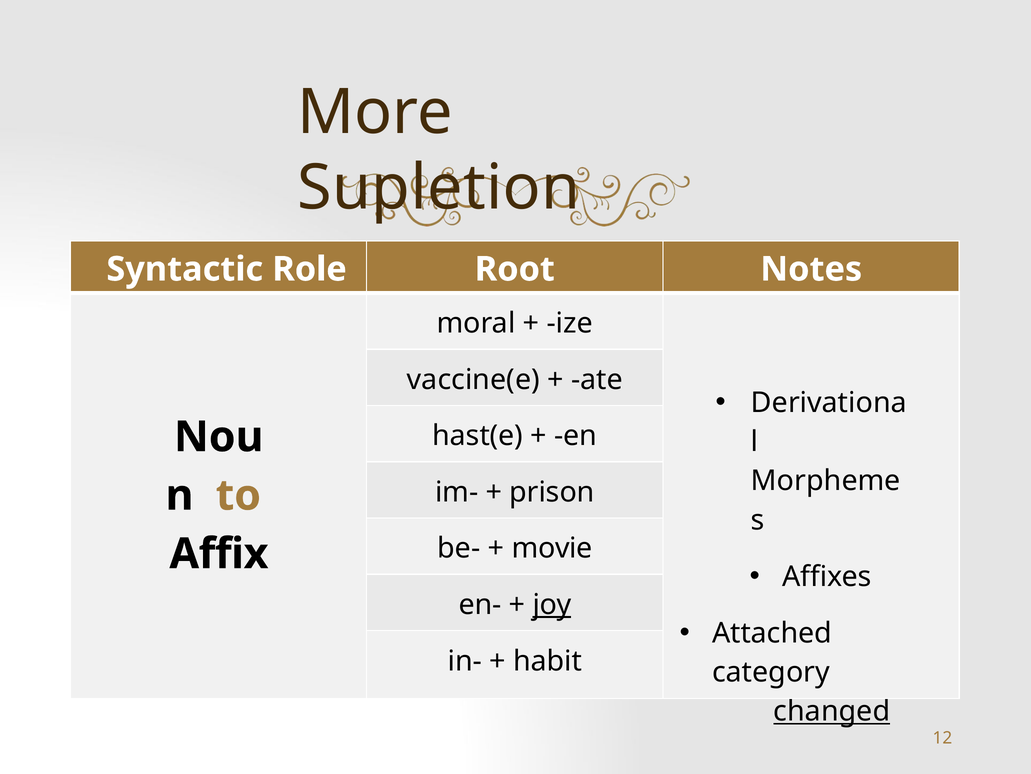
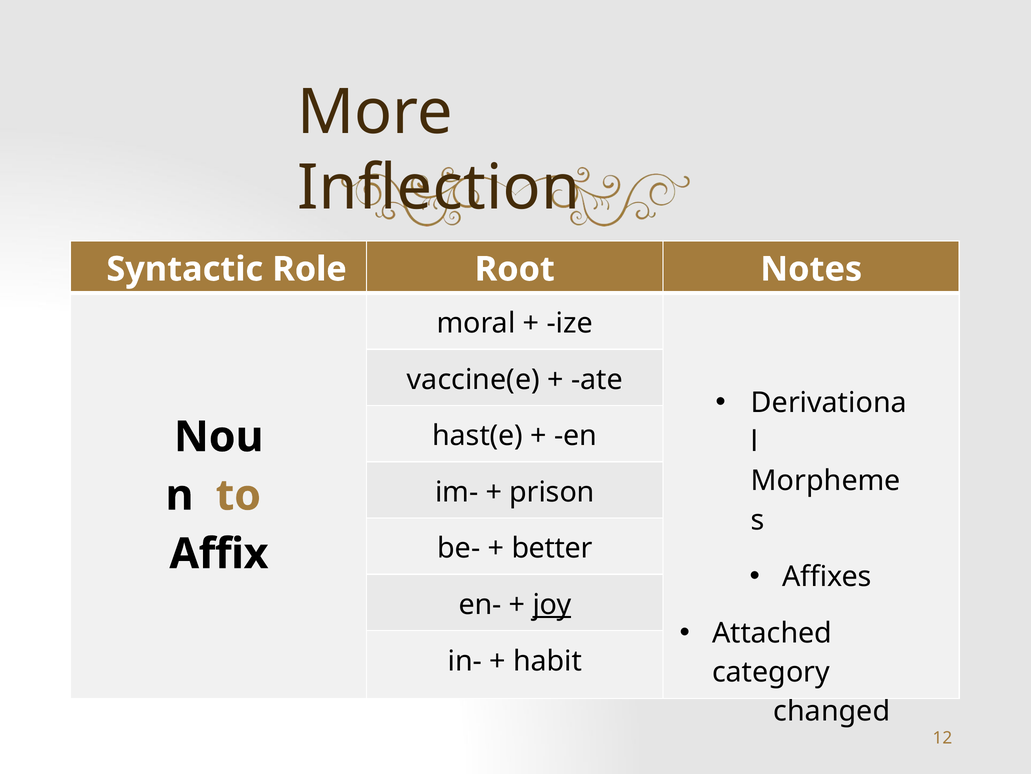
Supletion: Supletion -> Inflection
movie: movie -> better
changed underline: present -> none
